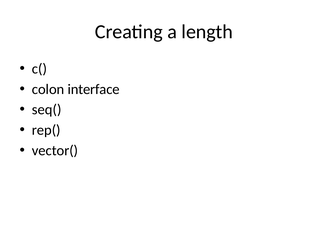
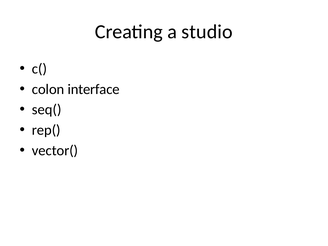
length: length -> studio
